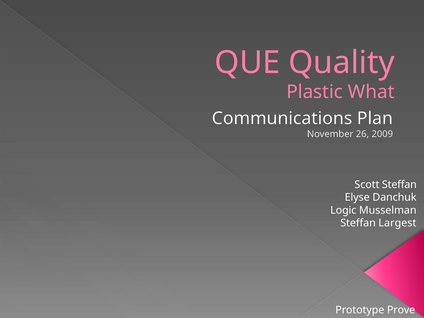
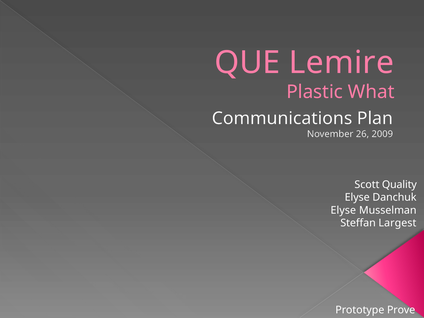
Quality: Quality -> Lemire
Scott Steffan: Steffan -> Quality
Logic at (343, 210): Logic -> Elyse
